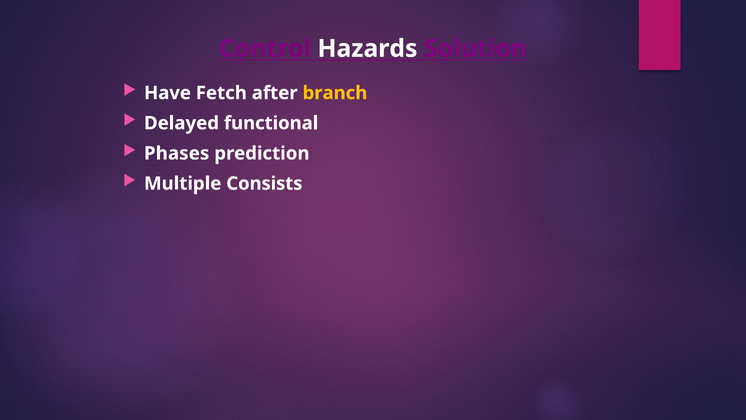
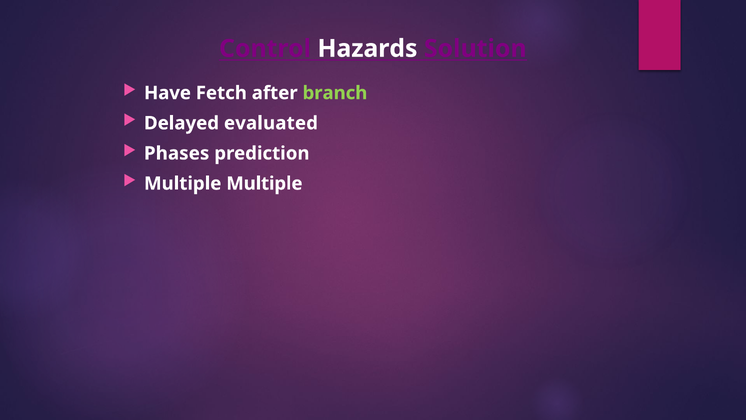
branch colour: yellow -> light green
functional: functional -> evaluated
Multiple Consists: Consists -> Multiple
